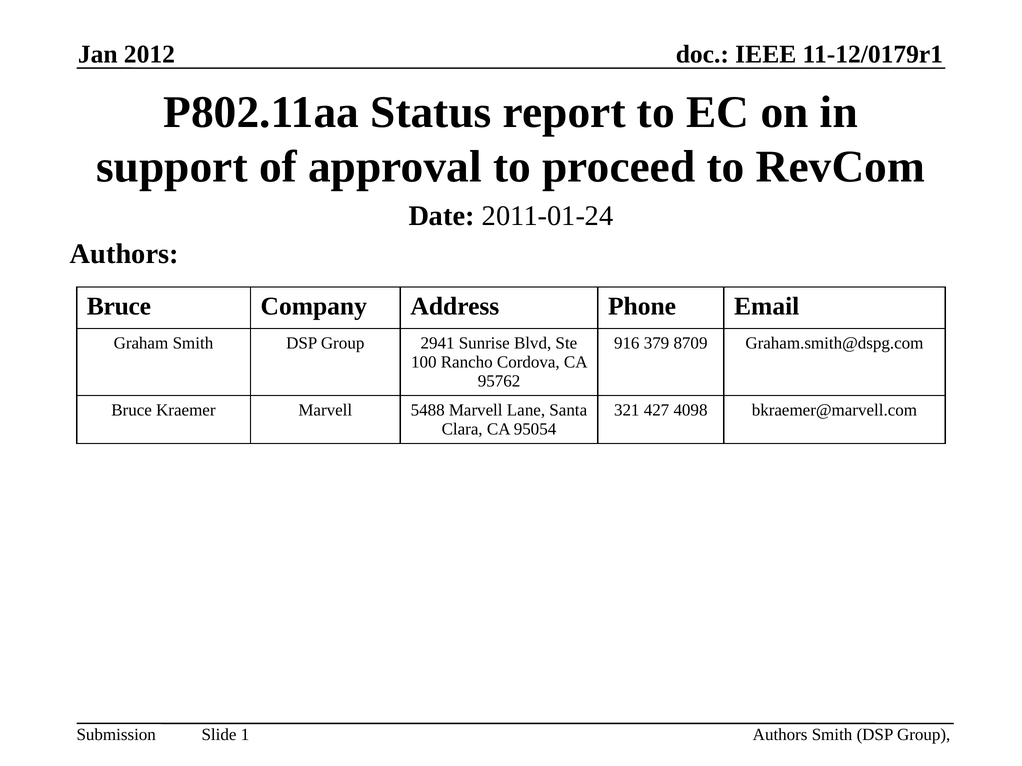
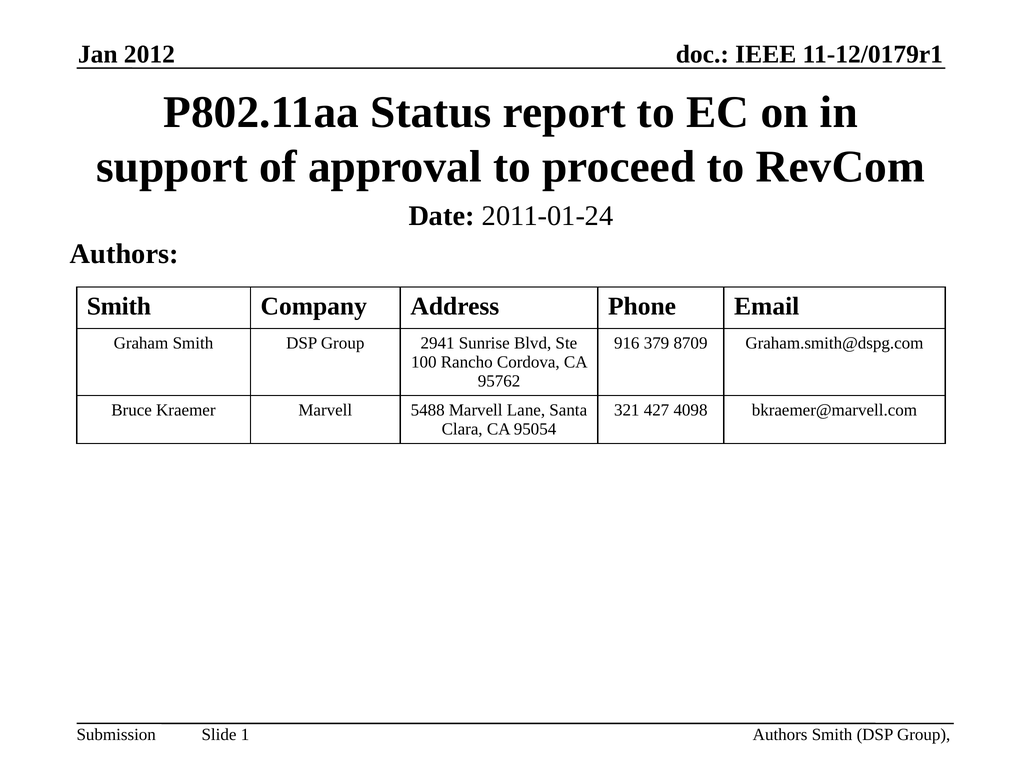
Bruce at (119, 307): Bruce -> Smith
